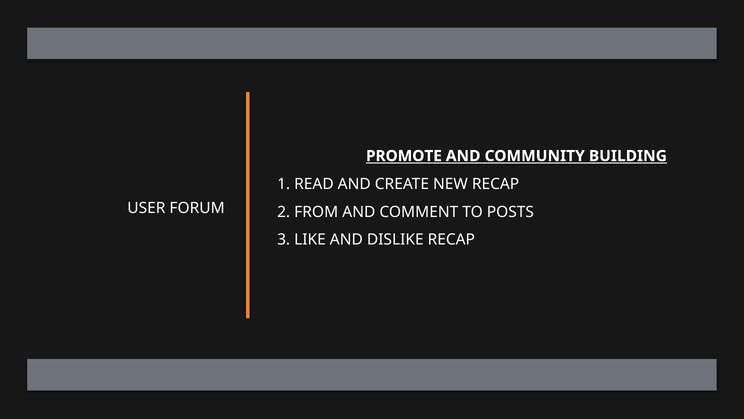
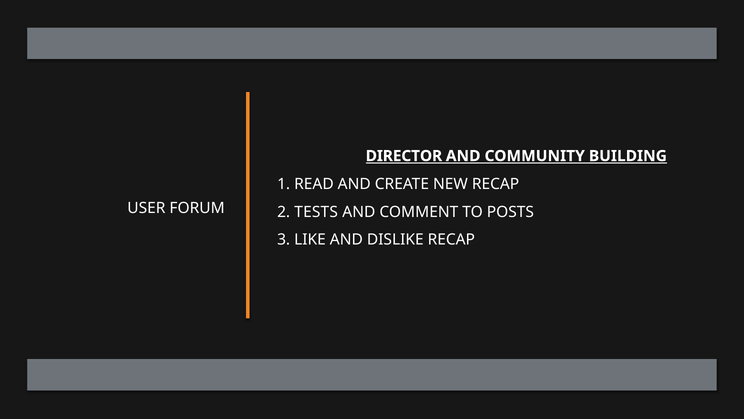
PROMOTE: PROMOTE -> DIRECTOR
FROM: FROM -> TESTS
